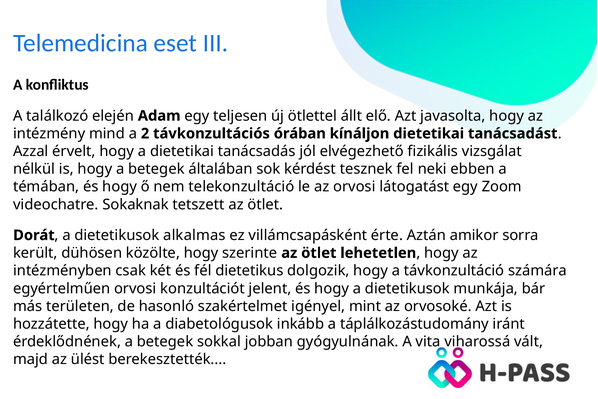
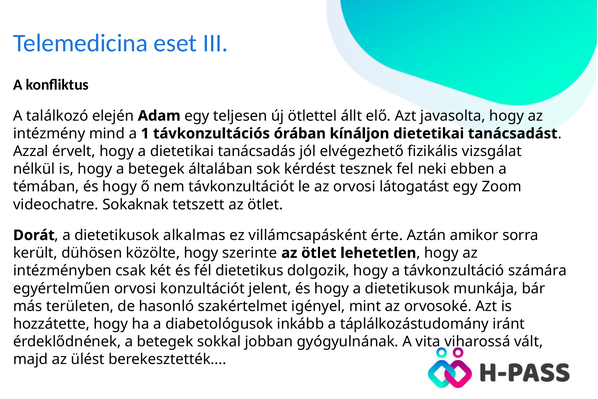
2: 2 -> 1
telekonzultáció: telekonzultáció -> távkonzultációt
